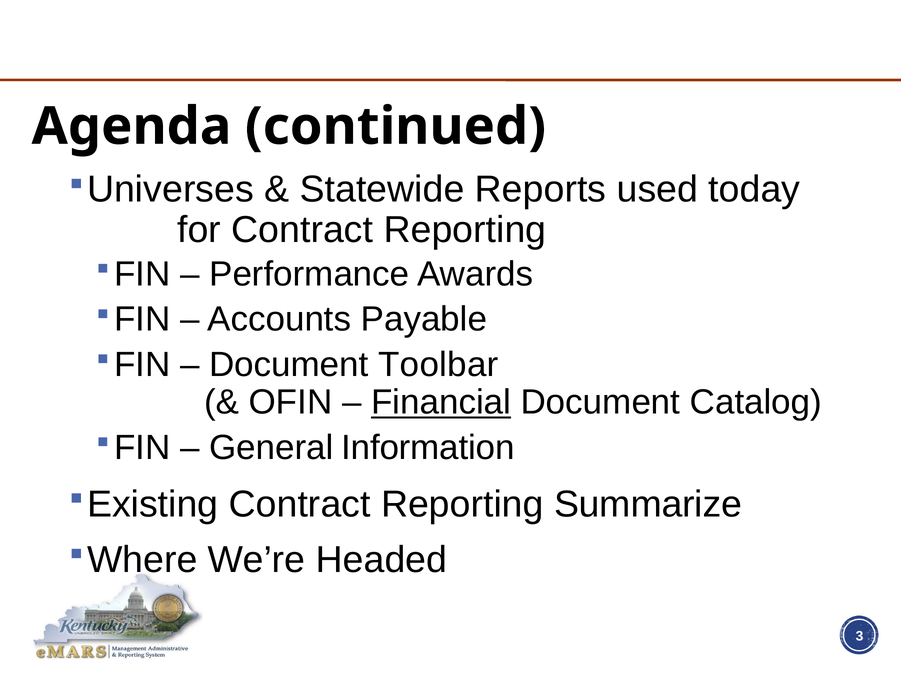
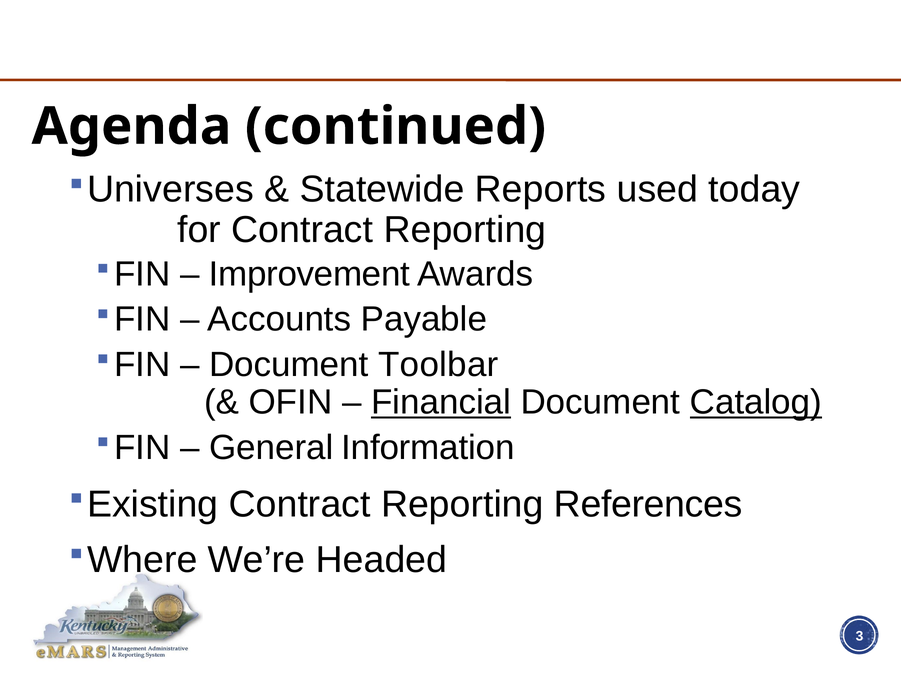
Performance: Performance -> Improvement
Catalog underline: none -> present
Summarize: Summarize -> References
